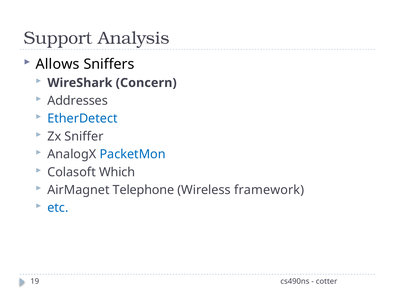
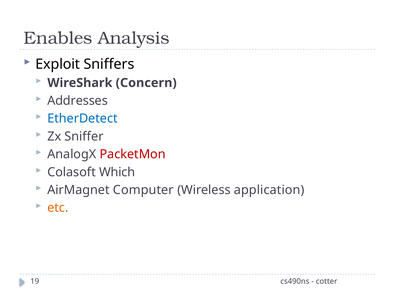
Support: Support -> Enables
Allows: Allows -> Exploit
PacketMon colour: blue -> red
Telephone: Telephone -> Computer
framework: framework -> application
etc colour: blue -> orange
